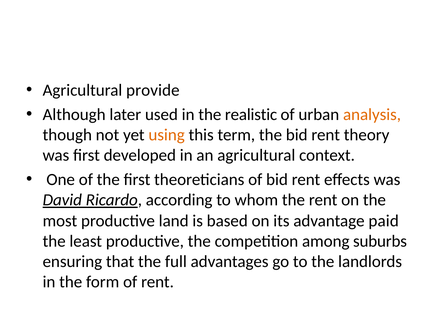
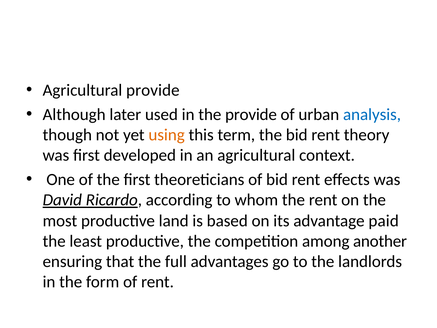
the realistic: realistic -> provide
analysis colour: orange -> blue
suburbs: suburbs -> another
